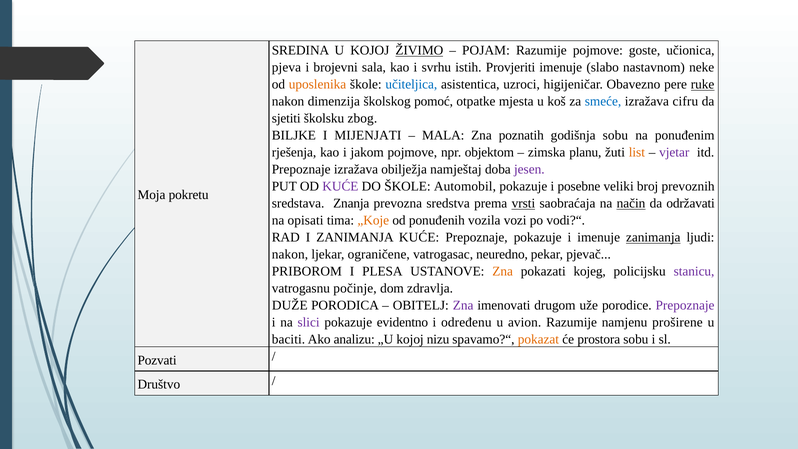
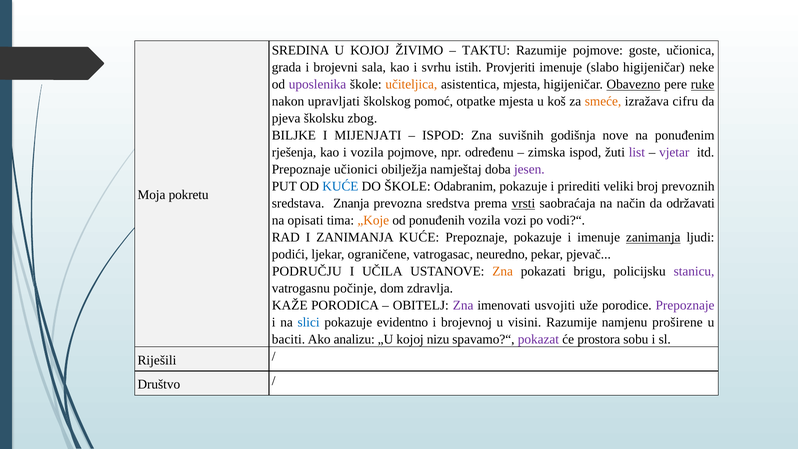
ŽIVIMO underline: present -> none
POJAM: POJAM -> TAKTU
pjeva: pjeva -> grada
slabo nastavnom: nastavnom -> higijeničar
uposlenika colour: orange -> purple
učiteljica colour: blue -> orange
asistentica uzroci: uzroci -> mjesta
Obavezno underline: none -> present
dimenzija: dimenzija -> upravljati
smeće colour: blue -> orange
sjetiti: sjetiti -> pjeva
MALA at (443, 136): MALA -> ISPOD
poznatih: poznatih -> suvišnih
godišnja sobu: sobu -> nove
i jakom: jakom -> vozila
objektom: objektom -> određenu
zimska planu: planu -> ispod
list colour: orange -> purple
Prepoznaje izražava: izražava -> učionici
KUĆE at (340, 186) colour: purple -> blue
Automobil: Automobil -> Odabranim
posebne: posebne -> prirediti
način underline: present -> none
nakon at (290, 254): nakon -> podići
PRIBOROM: PRIBOROM -> PODRUČJU
PLESA: PLESA -> UČILA
kojeg: kojeg -> brigu
DUŽE: DUŽE -> KAŽE
drugom: drugom -> usvojiti
slici colour: purple -> blue
određenu: određenu -> brojevnoj
avion: avion -> visini
pokazat colour: orange -> purple
Pozvati: Pozvati -> Riješili
